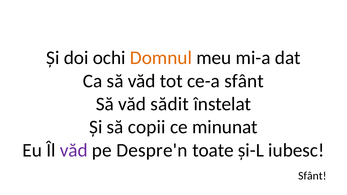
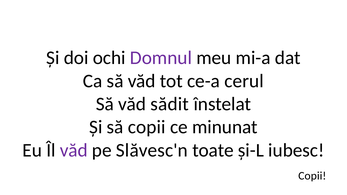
Domnul colour: orange -> purple
ce-a sfânt: sfânt -> cerul
Despre'n: Despre'n -> Slăvesc'n
Sfânt at (312, 176): Sfânt -> Copii
